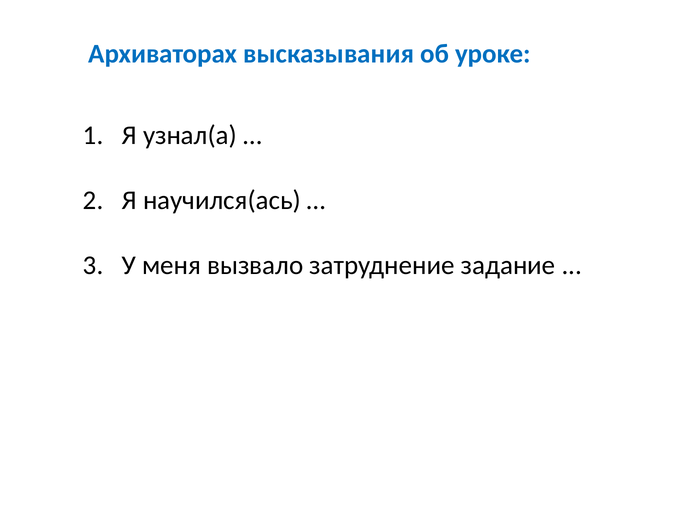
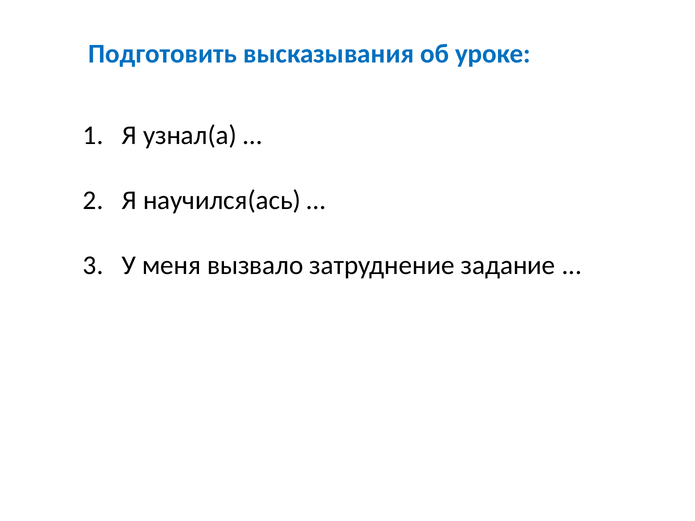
Архиваторах: Архиваторах -> Подготовить
